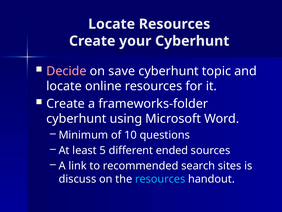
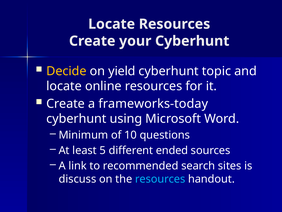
Decide colour: pink -> yellow
save: save -> yield
frameworks-folder: frameworks-folder -> frameworks-today
